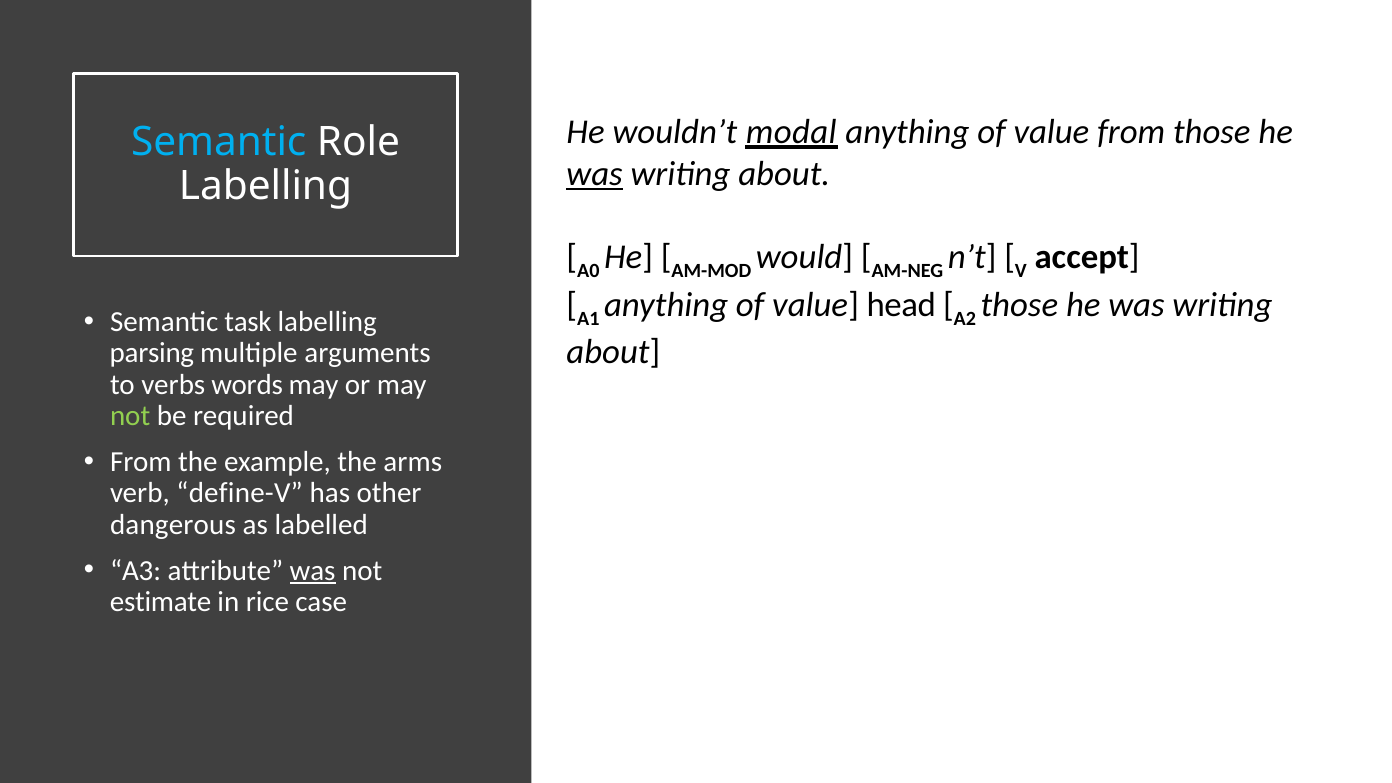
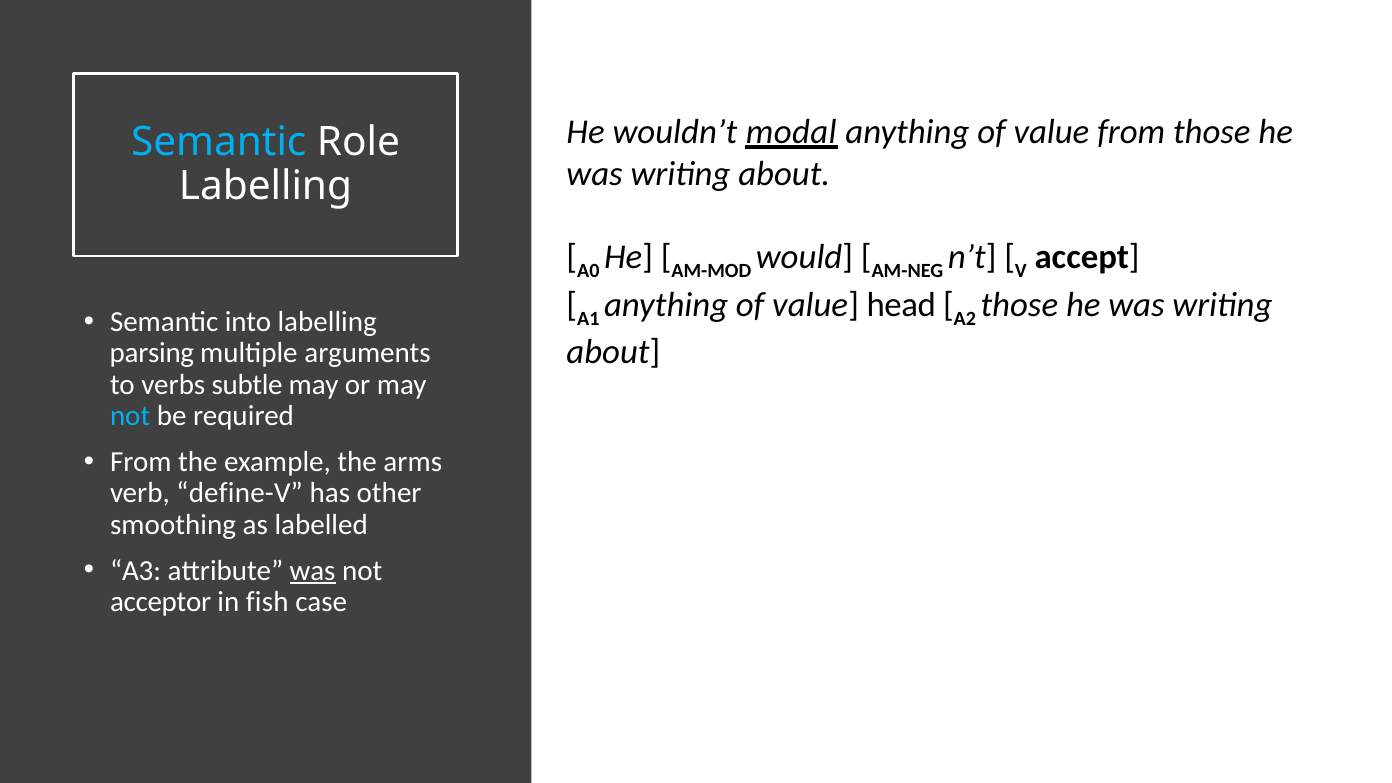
was at (595, 174) underline: present -> none
task: task -> into
words: words -> subtle
not at (130, 416) colour: light green -> light blue
dangerous: dangerous -> smoothing
estimate: estimate -> acceptor
rice: rice -> fish
